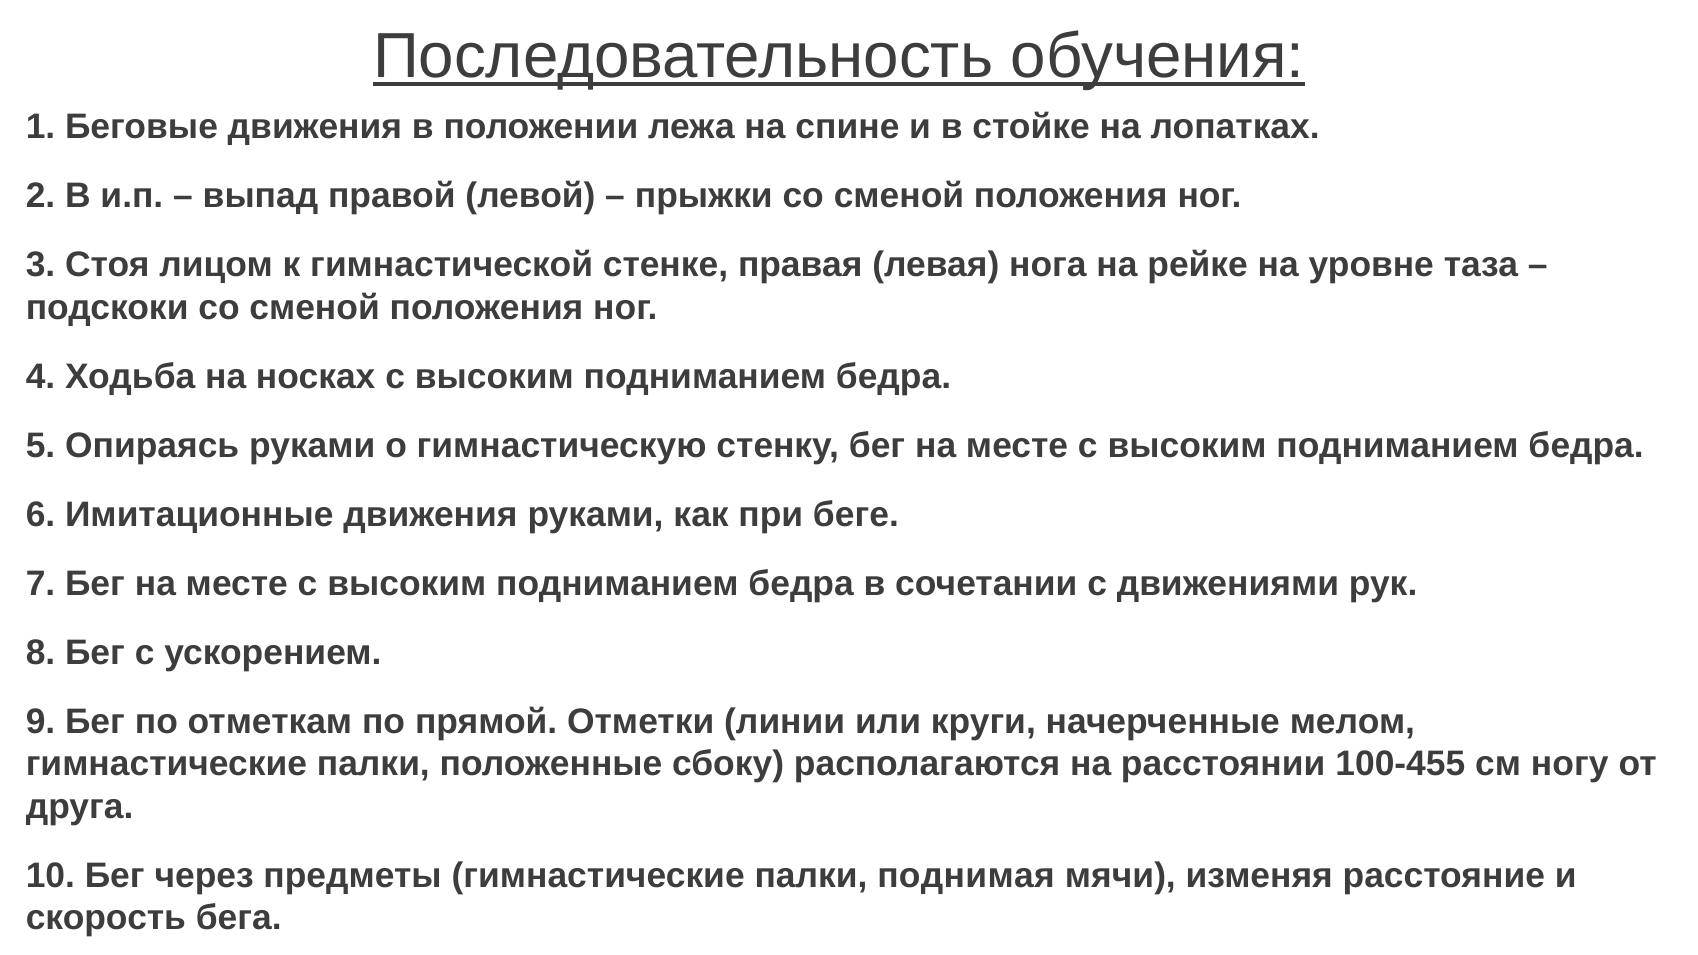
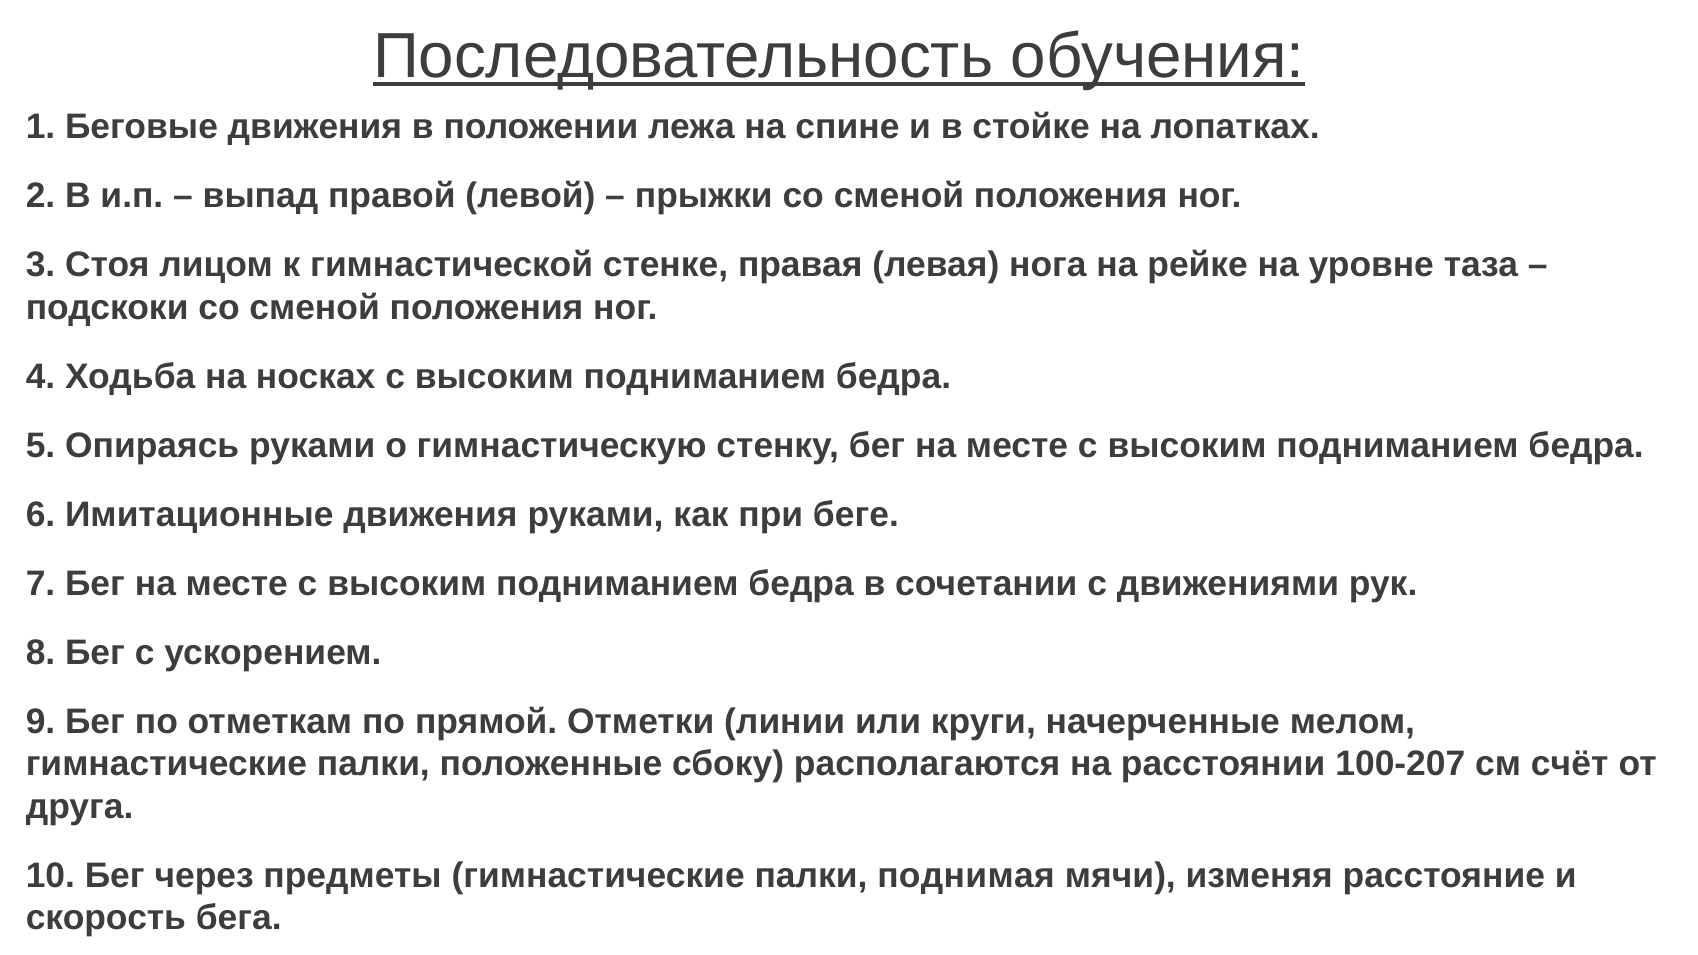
100-455: 100-455 -> 100-207
ногу: ногу -> счёт
